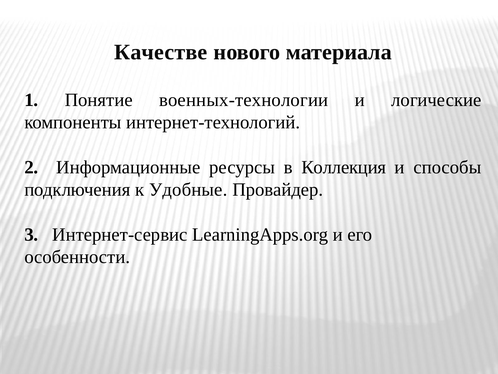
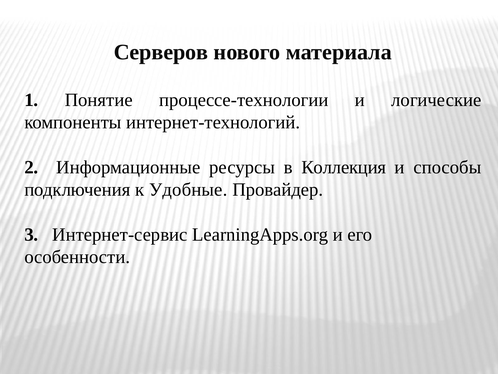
Качестве: Качестве -> Серверов
военных-технологии: военных-технологии -> процессе-технологии
